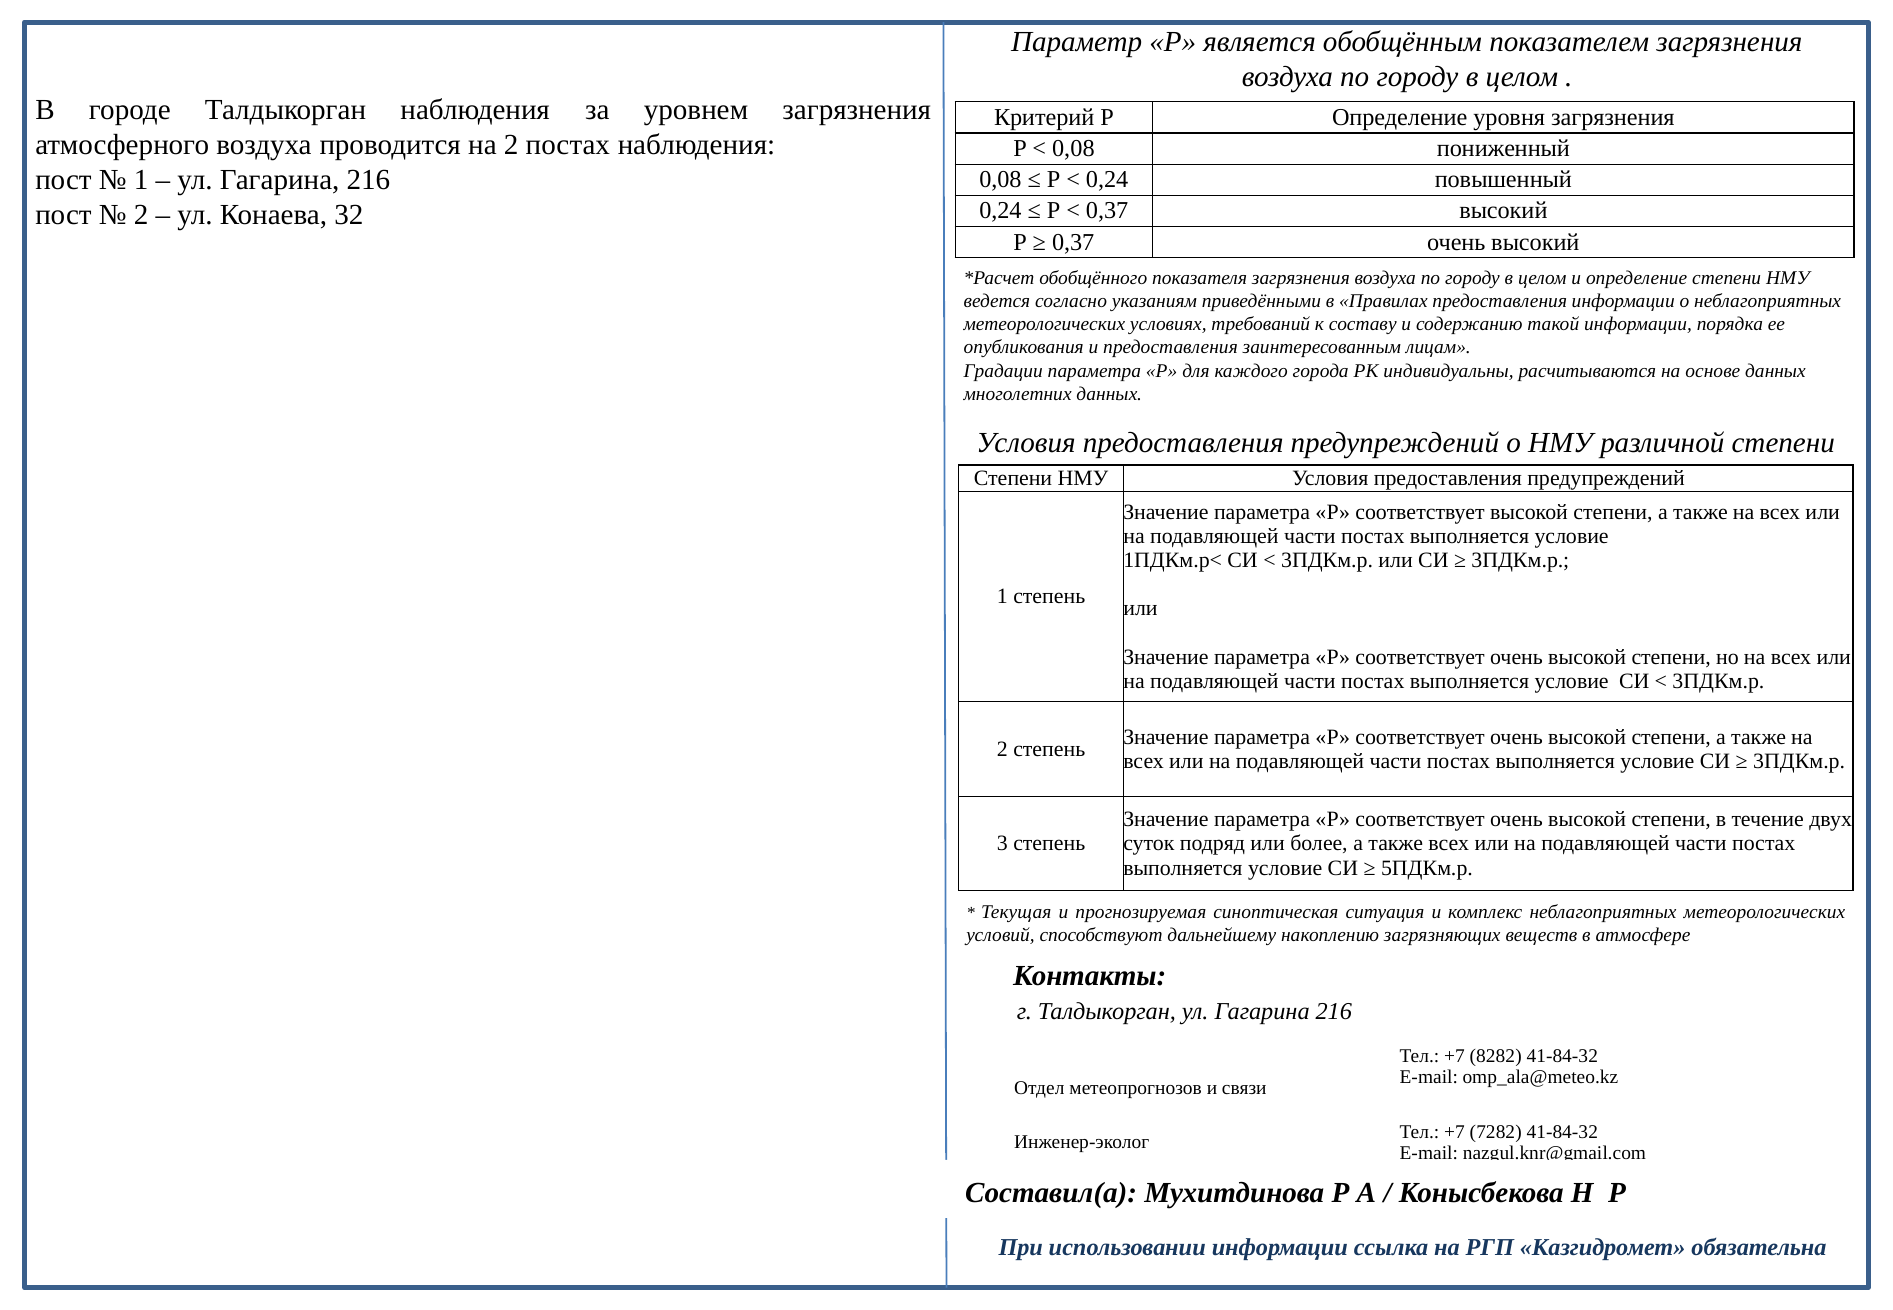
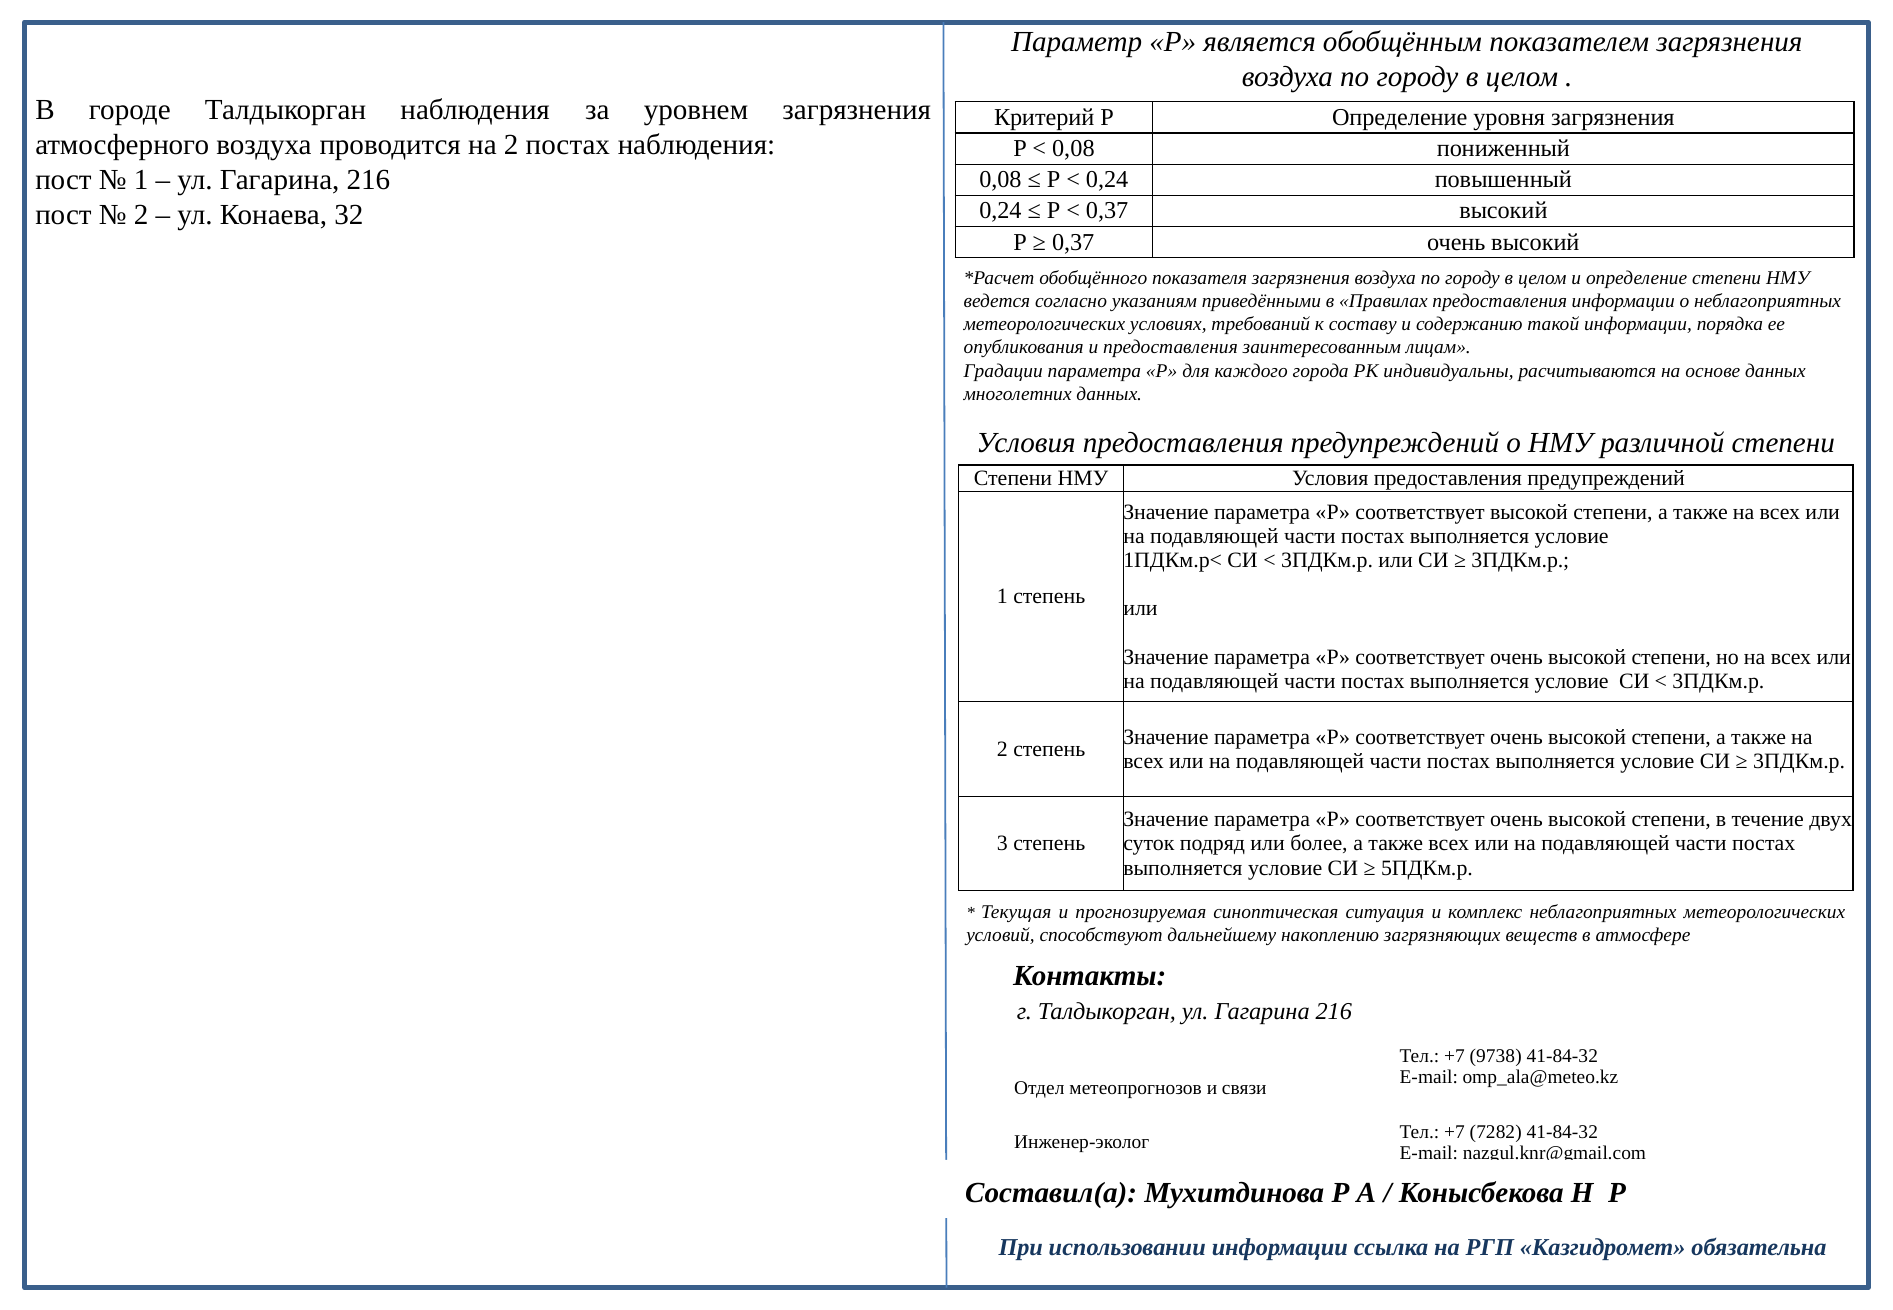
8282: 8282 -> 9738
